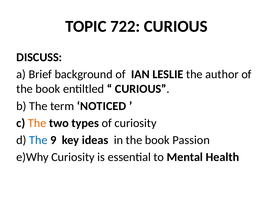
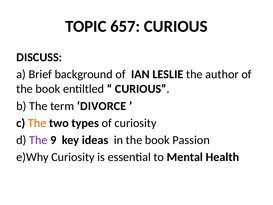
722: 722 -> 657
NOTICED: NOTICED -> DIVORCE
The at (38, 140) colour: blue -> purple
